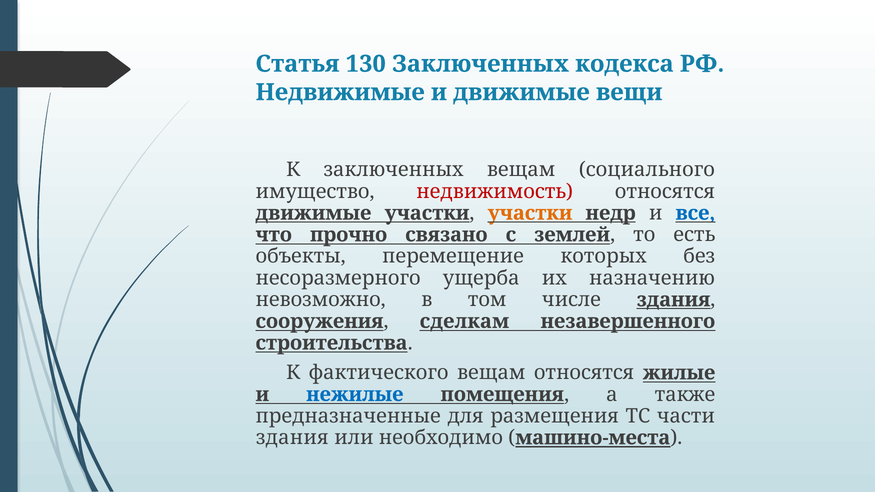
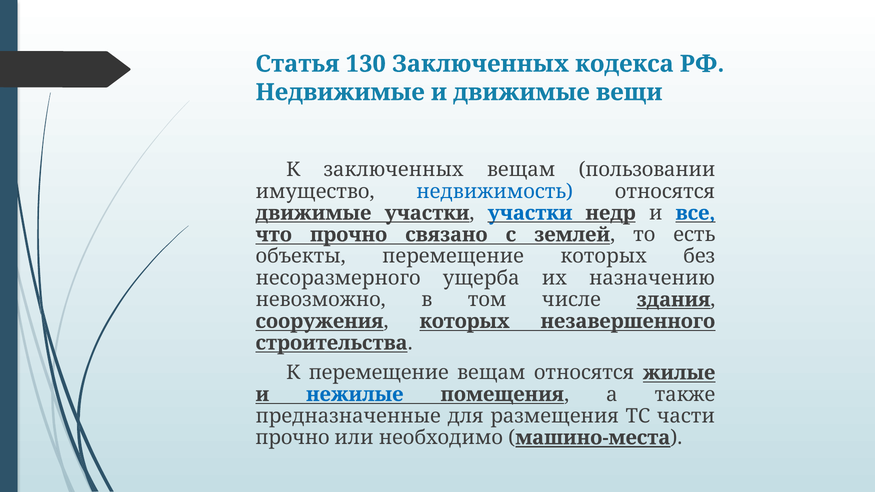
социального: социального -> пользовании
недвижимость colour: red -> blue
участки at (530, 213) colour: orange -> blue
сооружения сделкам: сделкам -> которых
К фактического: фактического -> перемещение
здания at (292, 438): здания -> прочно
